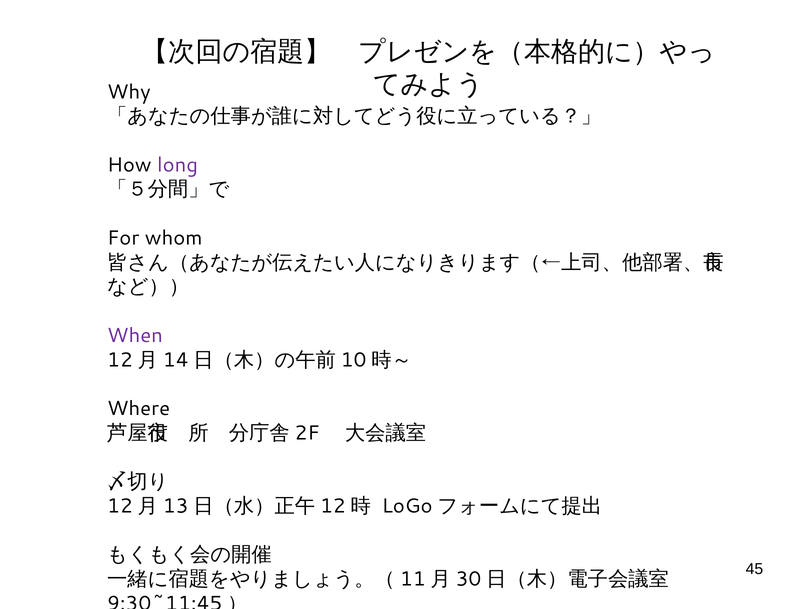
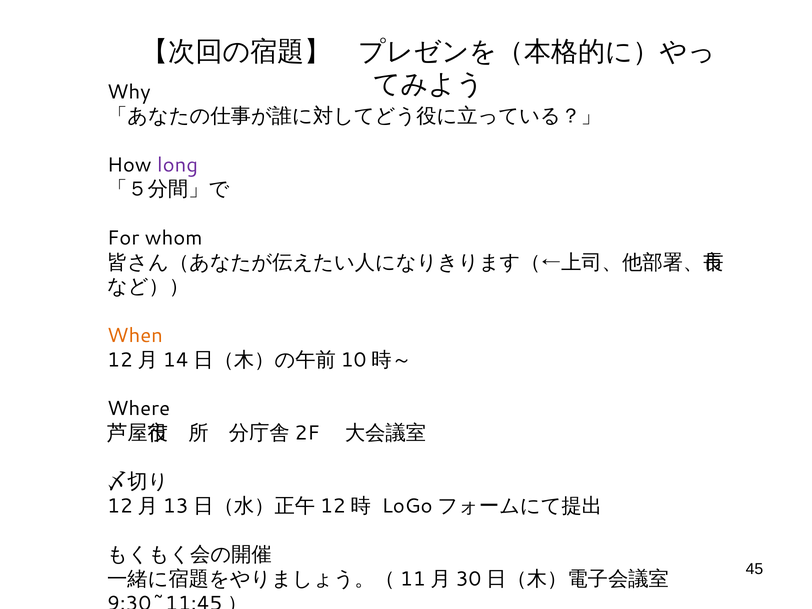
When colour: purple -> orange
